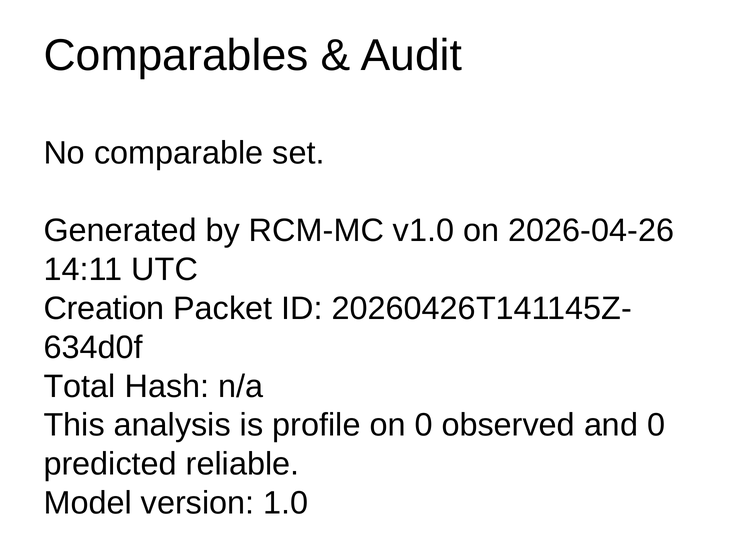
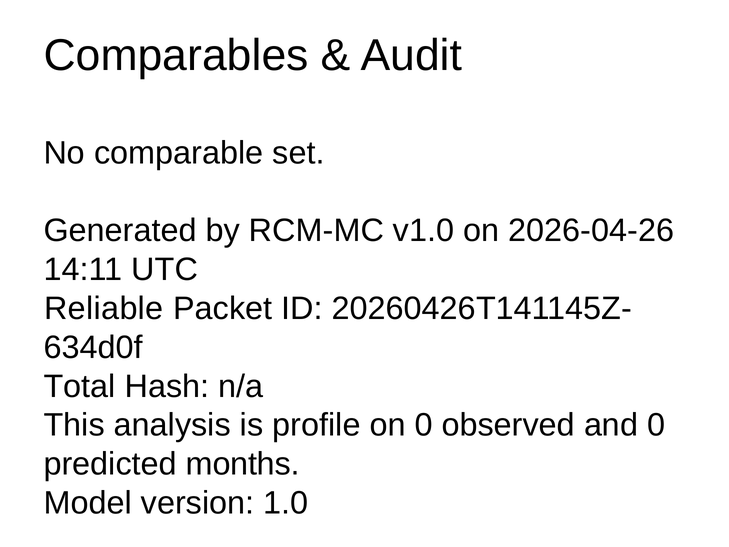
Creation: Creation -> Reliable
reliable: reliable -> months
